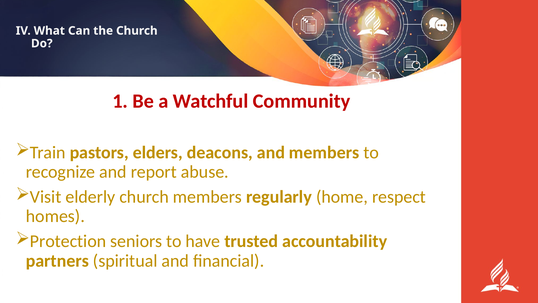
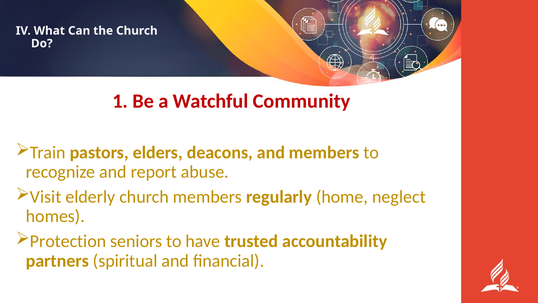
respect: respect -> neglect
